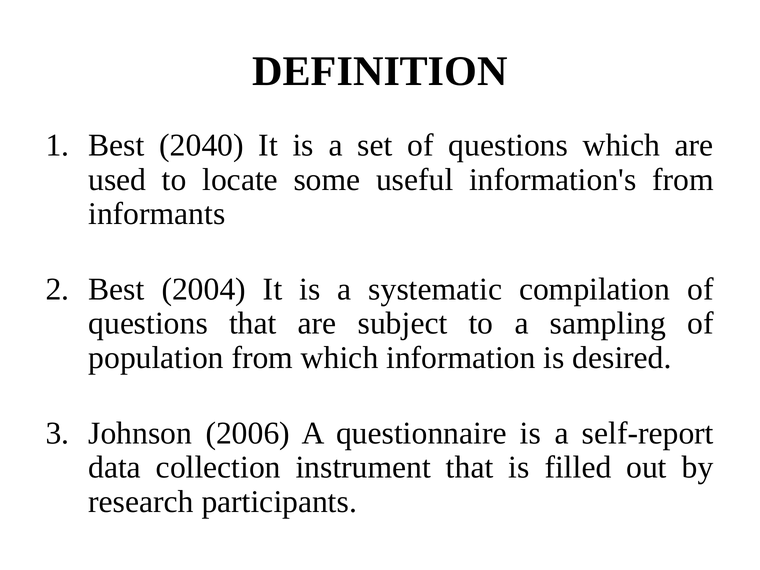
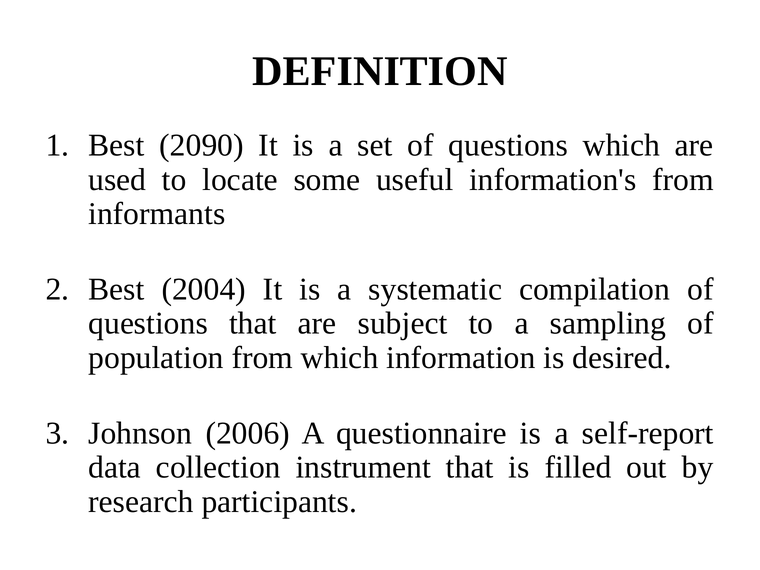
2040: 2040 -> 2090
